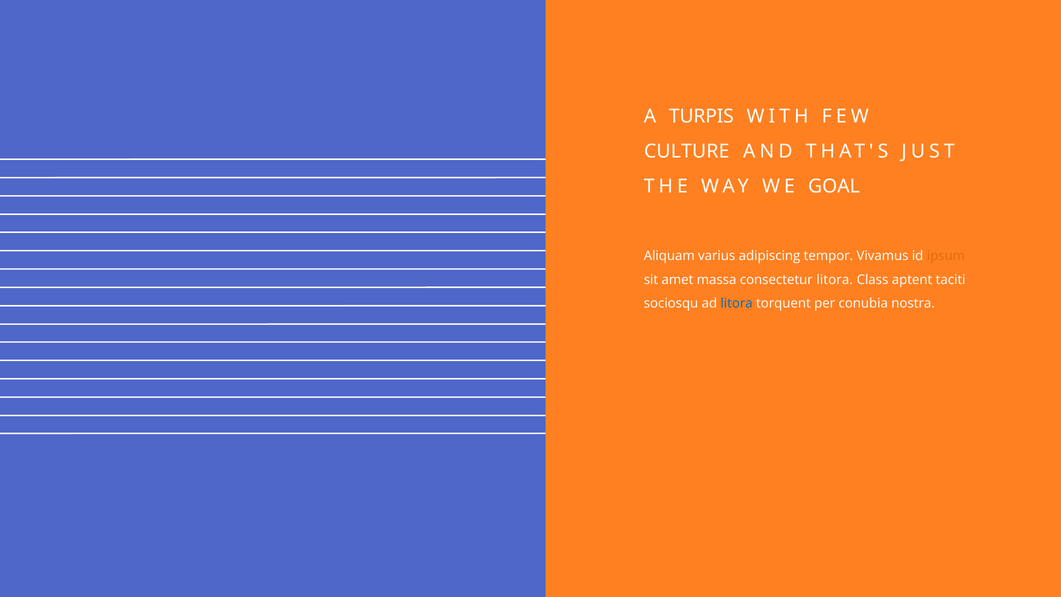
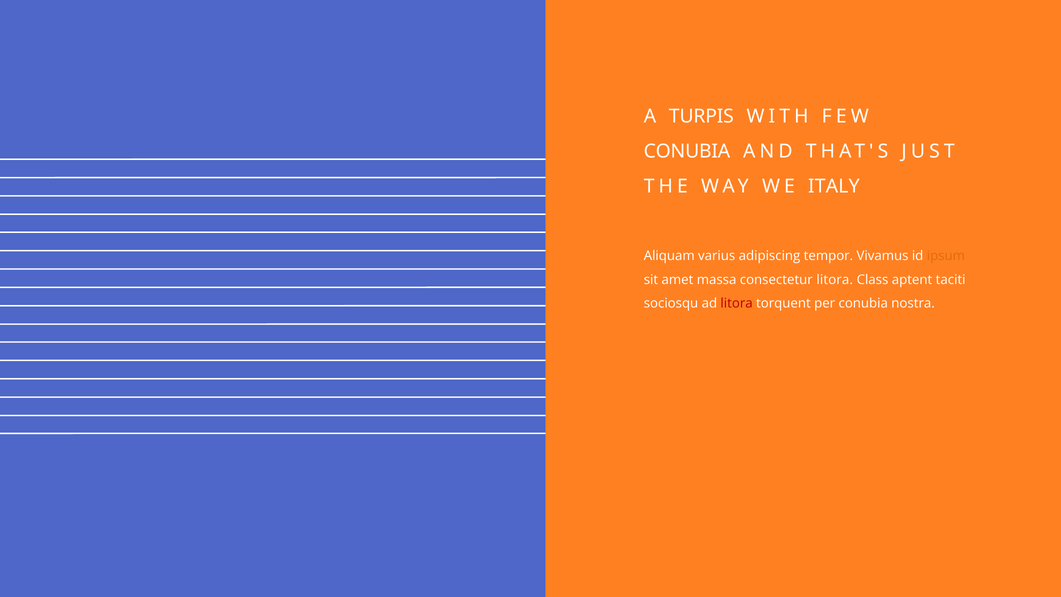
CULTURE at (687, 151): CULTURE -> CONUBIA
GOAL: GOAL -> ITALY
litora at (737, 303) colour: blue -> red
